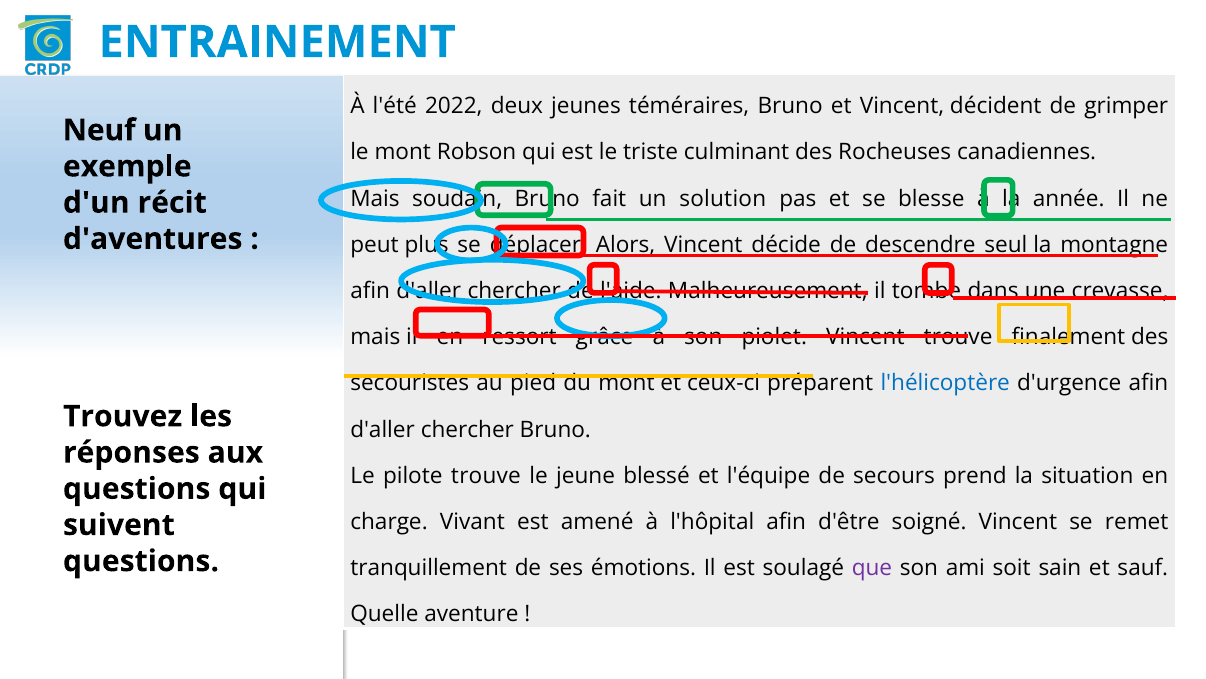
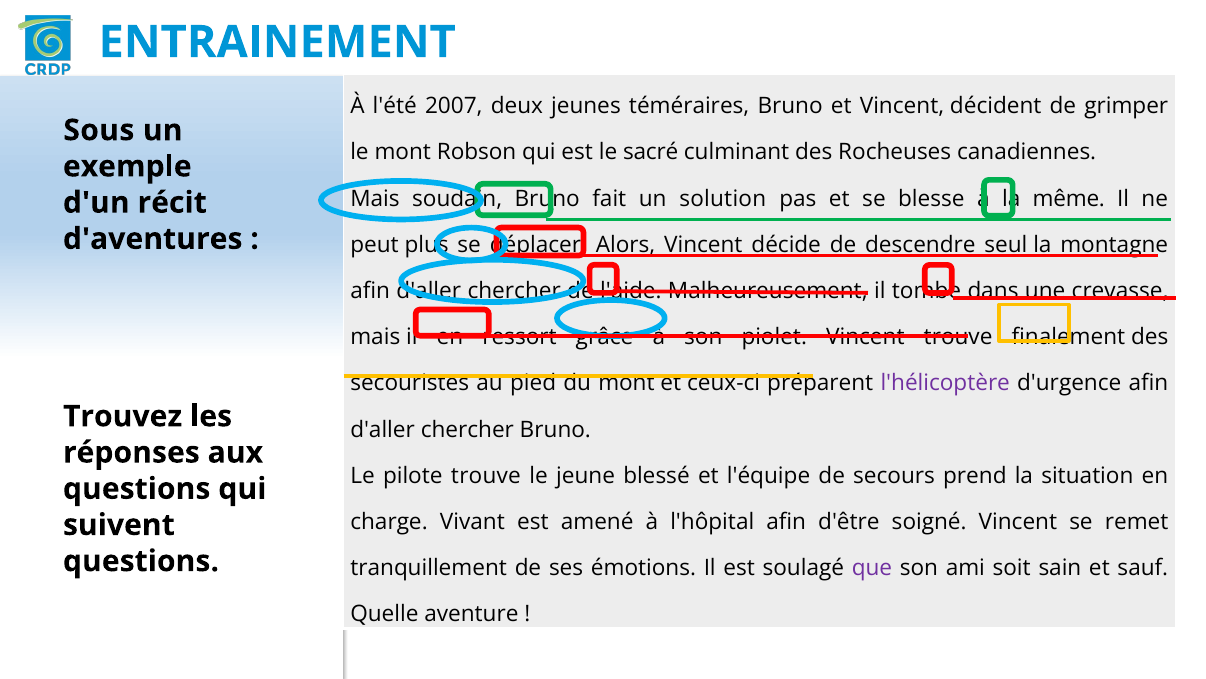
2022: 2022 -> 2007
Neuf: Neuf -> Sous
triste: triste -> sacré
année: année -> même
l'hélicoptère colour: blue -> purple
